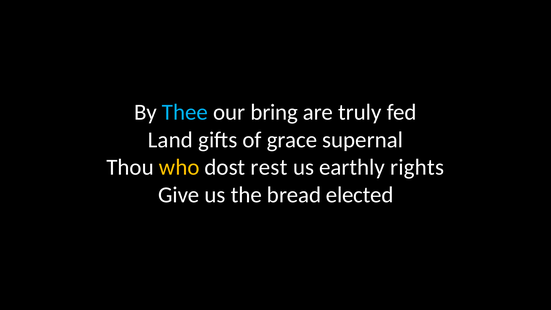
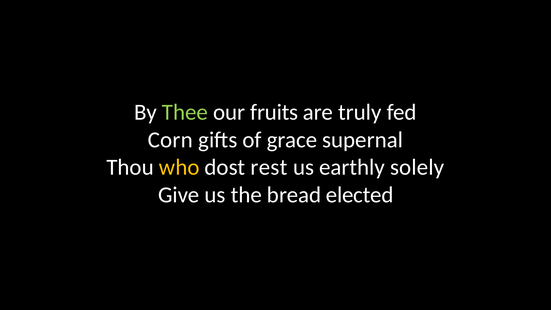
Thee colour: light blue -> light green
bring: bring -> fruits
Land: Land -> Corn
rights: rights -> solely
